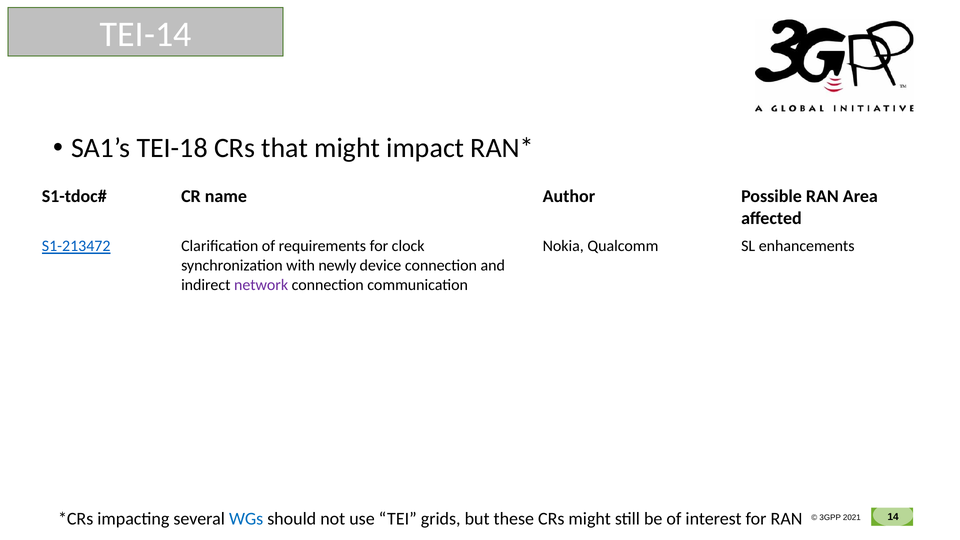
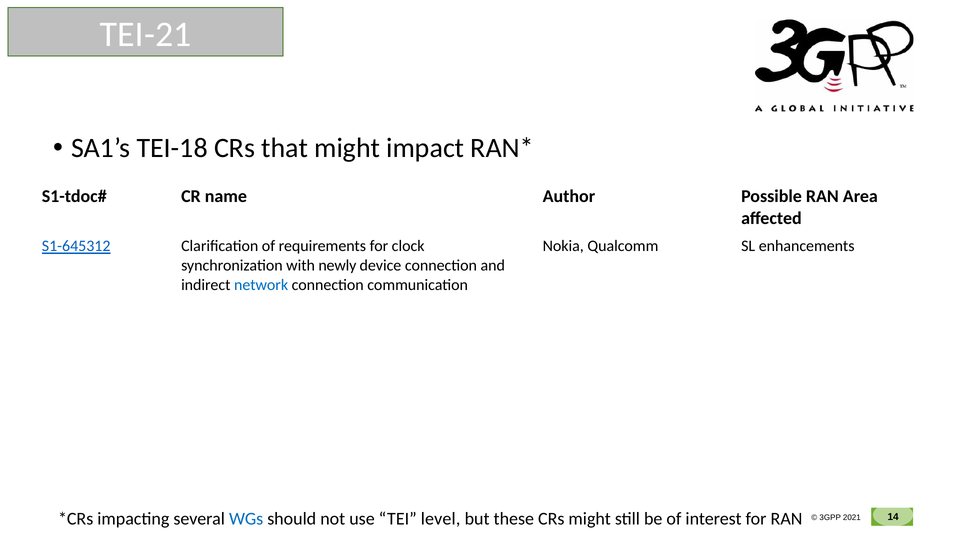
TEI-14: TEI-14 -> TEI-21
S1-213472: S1-213472 -> S1-645312
network colour: purple -> blue
grids: grids -> level
